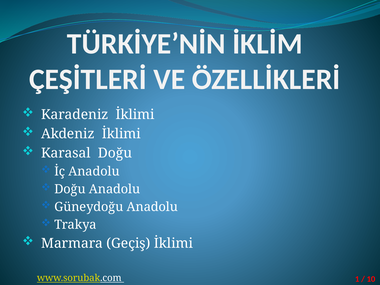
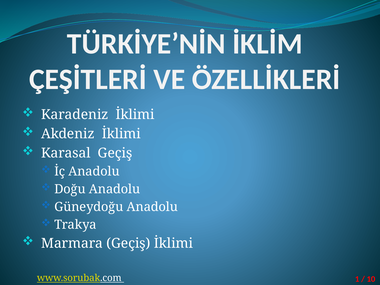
Karasal Doğu: Doğu -> Geçiş
